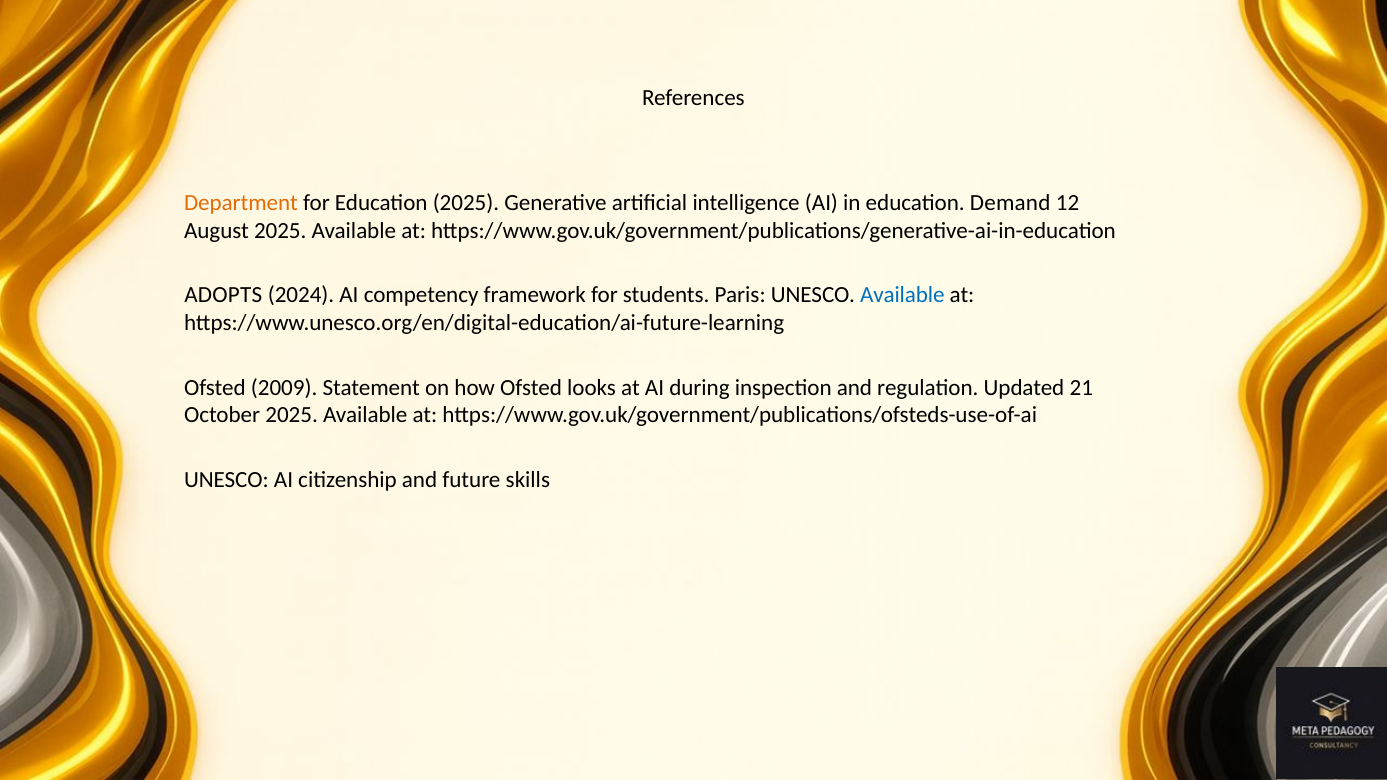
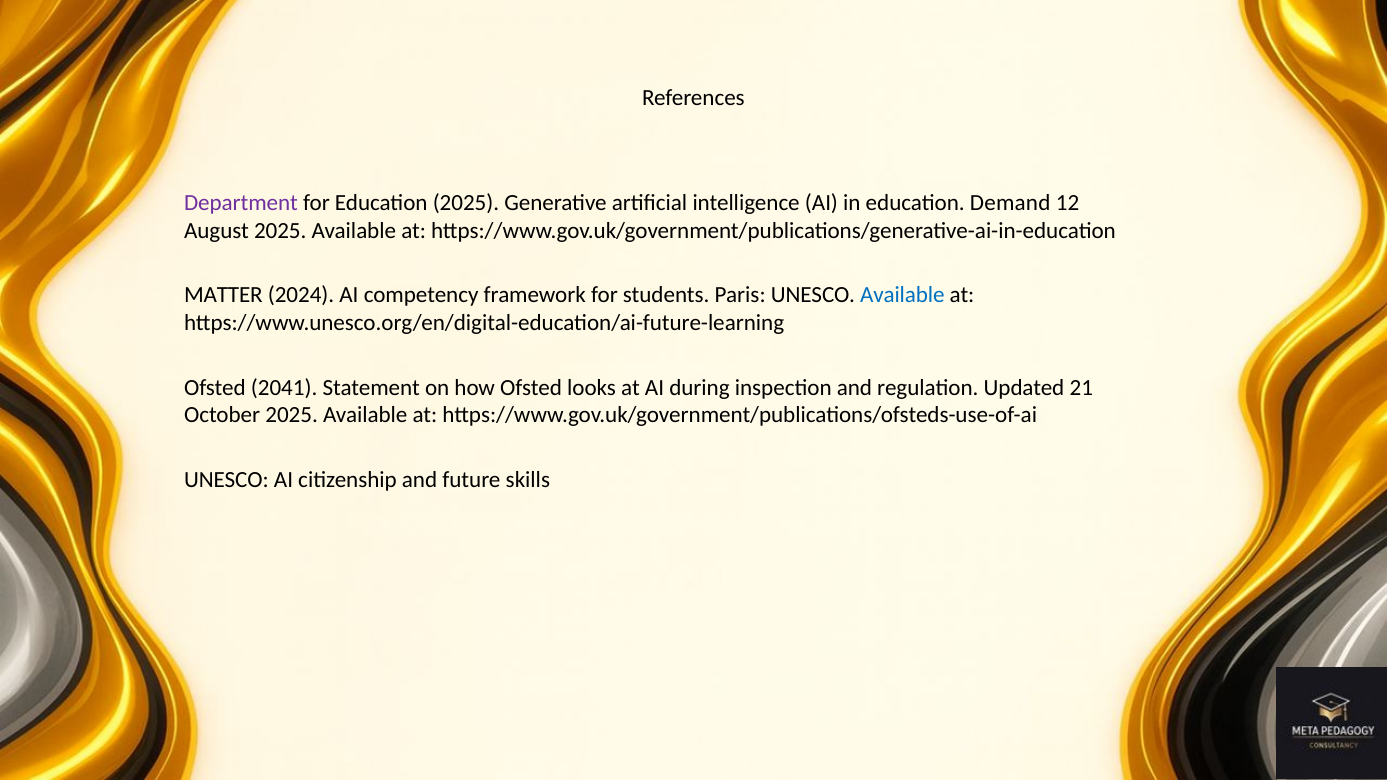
Department colour: orange -> purple
ADOPTS: ADOPTS -> MATTER
2009: 2009 -> 2041
